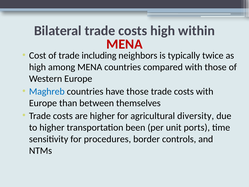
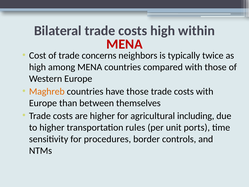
including: including -> concerns
Maghreb colour: blue -> orange
diversity: diversity -> including
been: been -> rules
